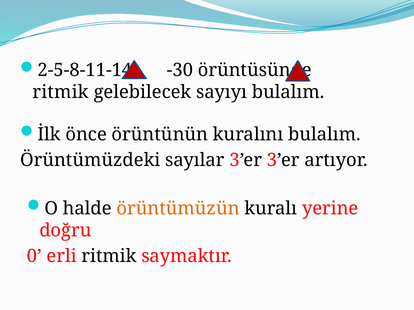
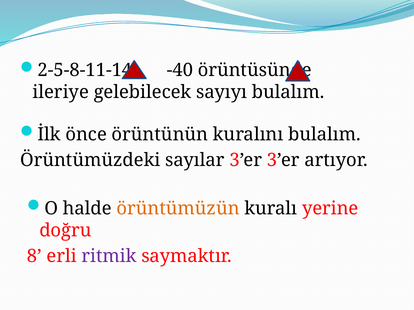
-30: -30 -> -40
ritmik at (61, 92): ritmik -> ileriye
0: 0 -> 8
ritmik at (109, 257) colour: black -> purple
